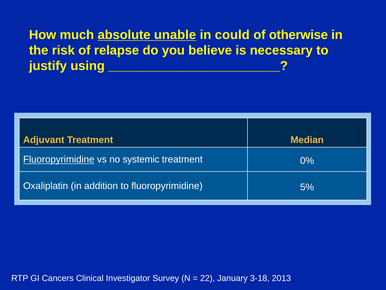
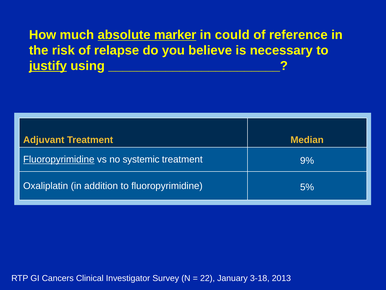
unable: unable -> marker
otherwise: otherwise -> reference
justify underline: none -> present
0%: 0% -> 9%
